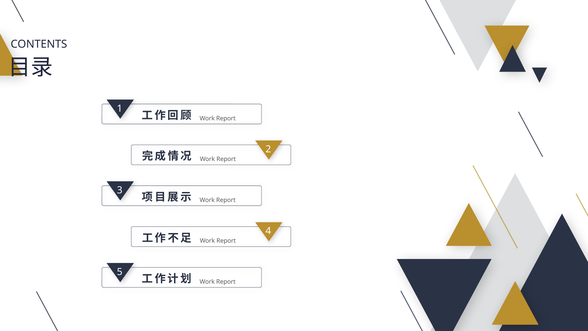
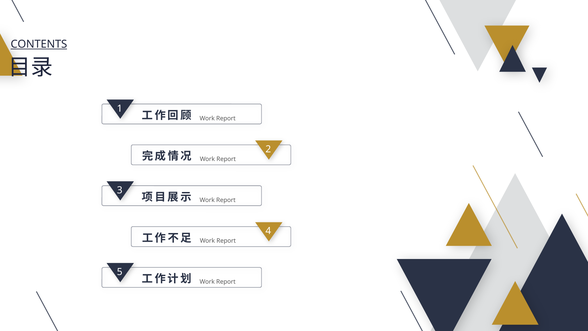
CONTENTS underline: none -> present
